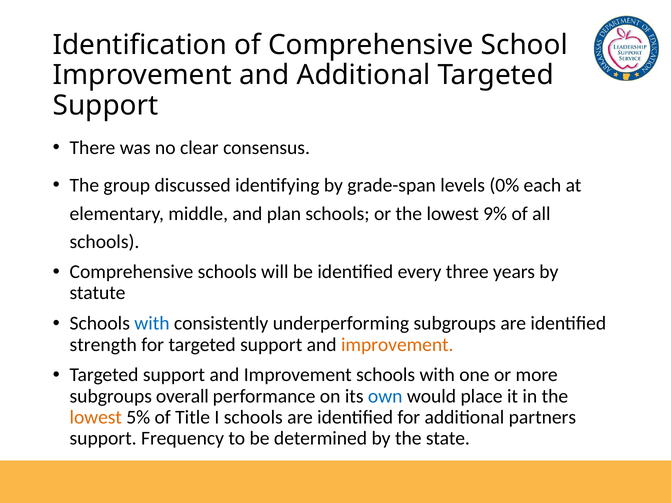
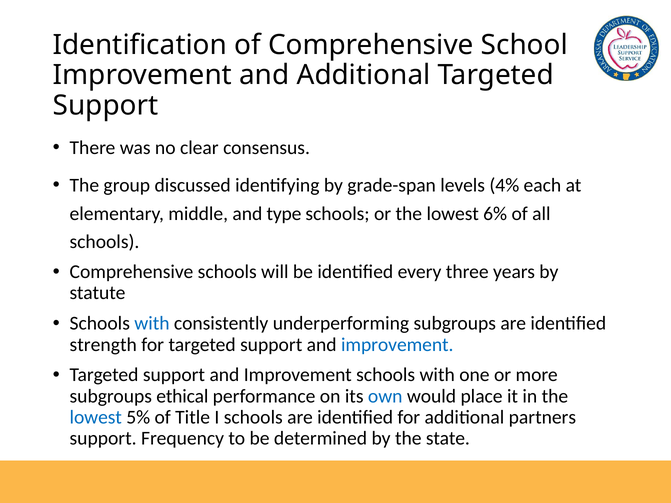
0%: 0% -> 4%
plan: plan -> type
9%: 9% -> 6%
improvement at (397, 345) colour: orange -> blue
overall: overall -> ethical
lowest at (96, 417) colour: orange -> blue
